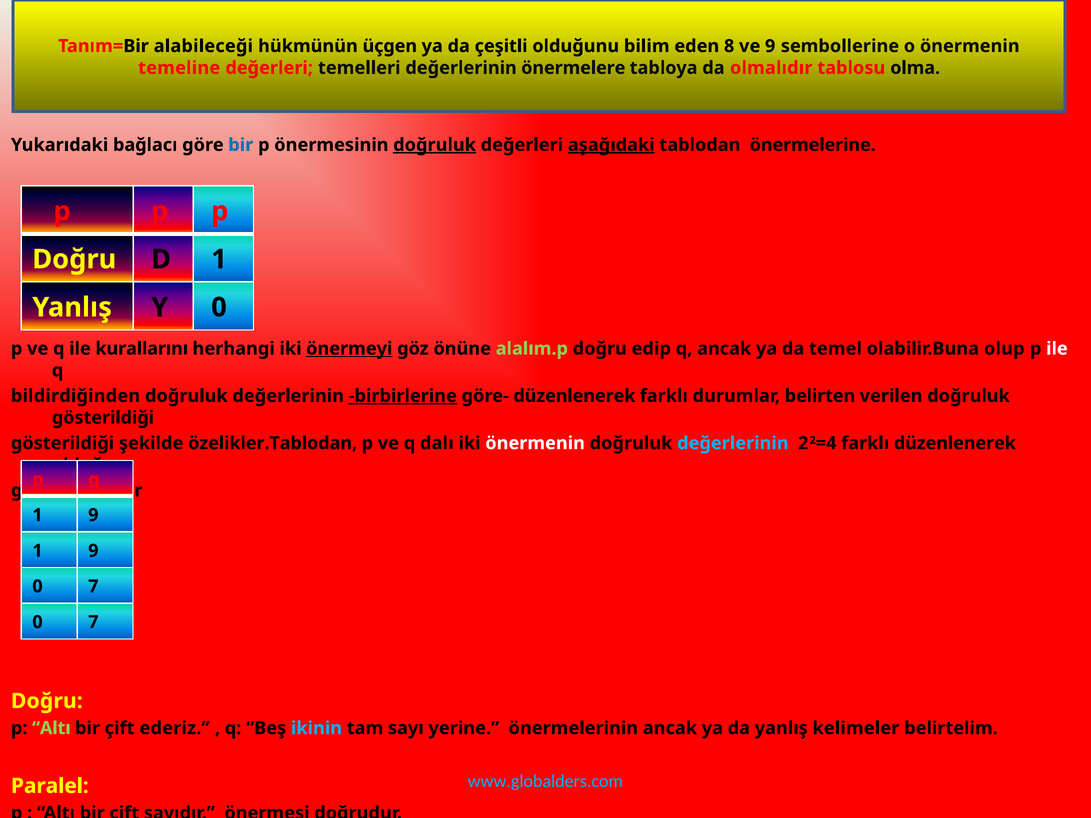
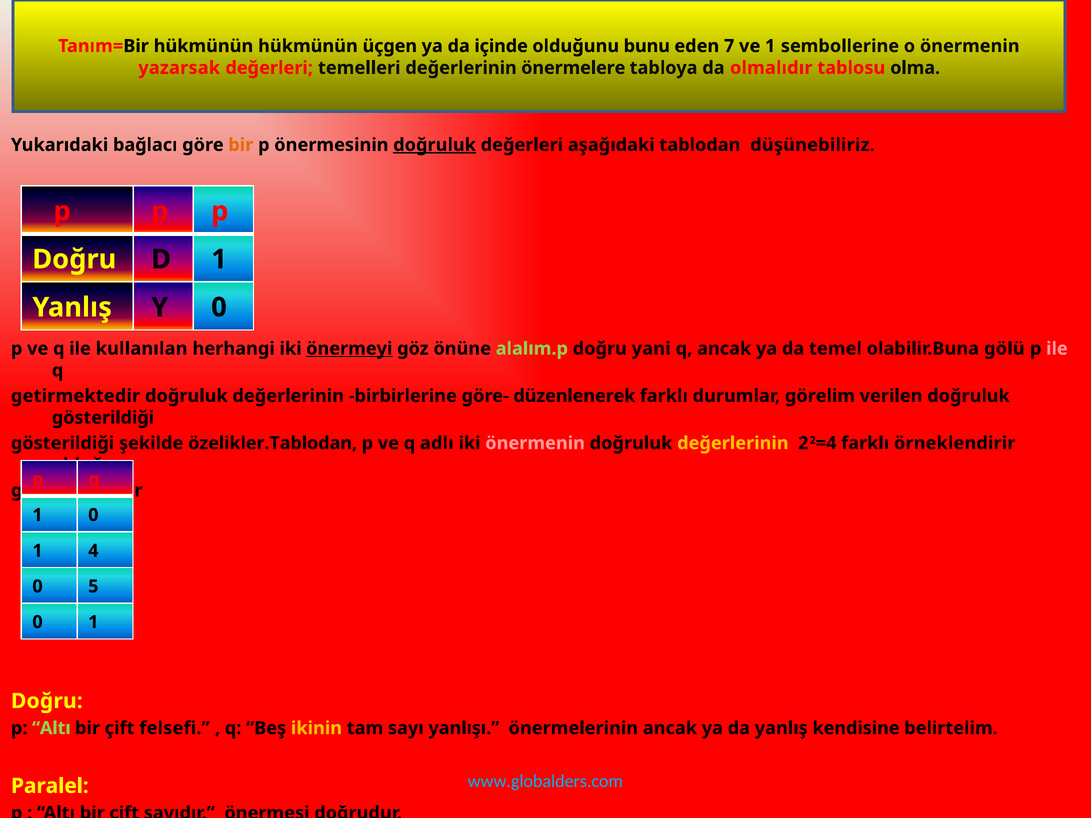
Tanım=Bir alabileceği: alabileceği -> hükmünün
çeşitli: çeşitli -> içinde
bilim: bilim -> bunu
8: 8 -> 7
ve 9: 9 -> 1
temeline: temeline -> yazarsak
bir at (241, 145) colour: blue -> orange
aşağıdaki underline: present -> none
önermelerine: önermelerine -> düşünebiliriz
kurallarını: kurallarını -> kullanılan
edip: edip -> yani
olup: olup -> gölü
ile at (1057, 349) colour: white -> pink
bildirdiğinden: bildirdiğinden -> getirmektedir
birbirlerine underline: present -> none
belirten: belirten -> görelim
dalı: dalı -> adlı
önermenin at (535, 443) colour: white -> pink
değerlerinin at (733, 443) colour: light blue -> yellow
farklı düzenlenerek: düzenlenerek -> örneklendirir
9 at (93, 515): 9 -> 0
9 at (93, 551): 9 -> 4
7 at (93, 587): 7 -> 5
7 at (93, 622): 7 -> 1
ederiz: ederiz -> felsefi
ikinin at (316, 728) colour: light blue -> yellow
yerine: yerine -> yanlışı
kelimeler: kelimeler -> kendisine
